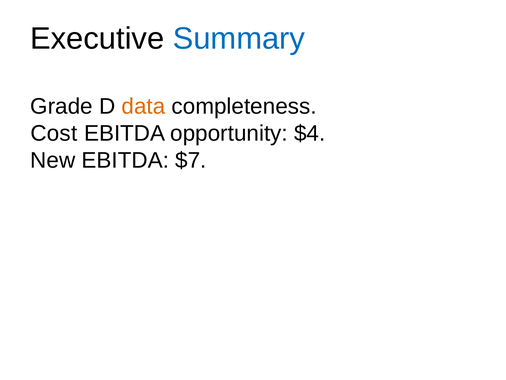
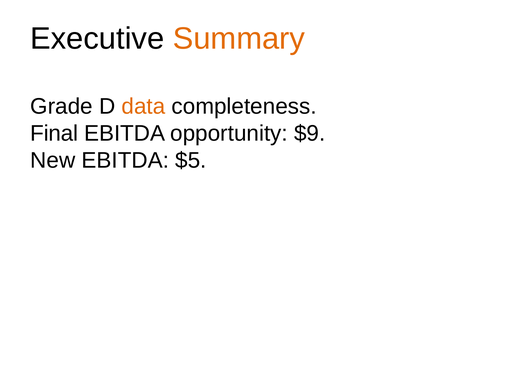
Summary colour: blue -> orange
Cost: Cost -> Final
$4: $4 -> $9
$7: $7 -> $5
